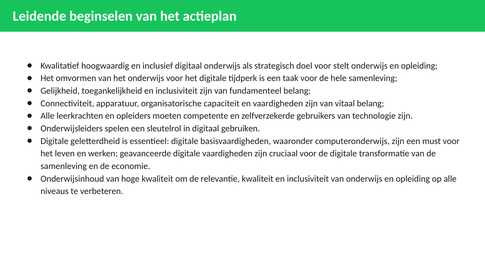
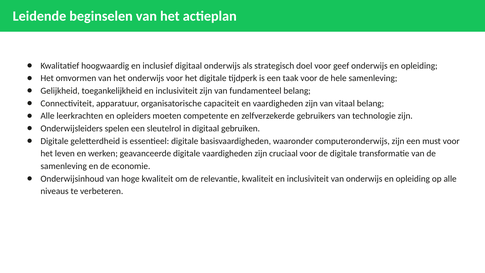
stelt: stelt -> geef
